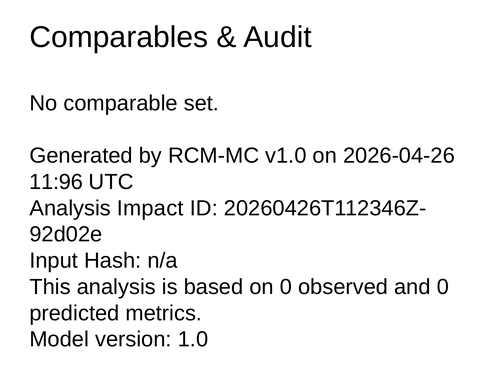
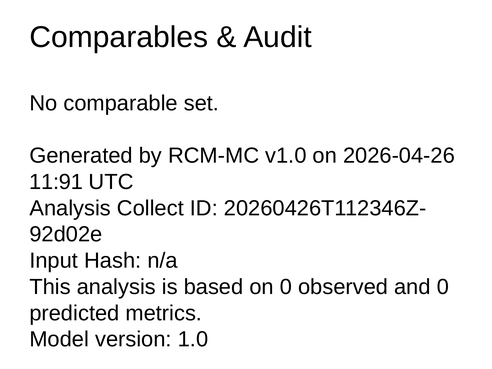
11:96: 11:96 -> 11:91
Impact: Impact -> Collect
